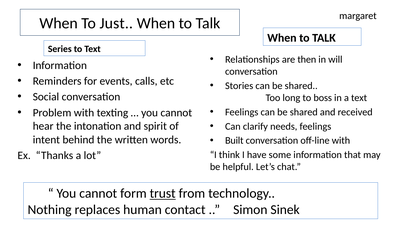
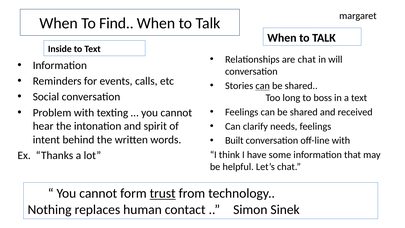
Just: Just -> Find
Series: Series -> Inside
are then: then -> chat
can at (263, 86) underline: none -> present
